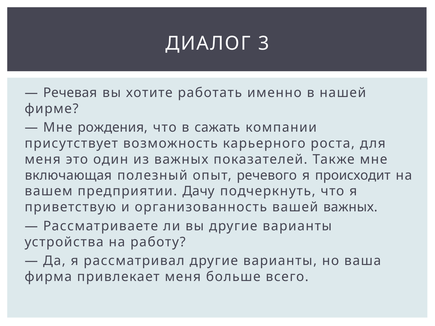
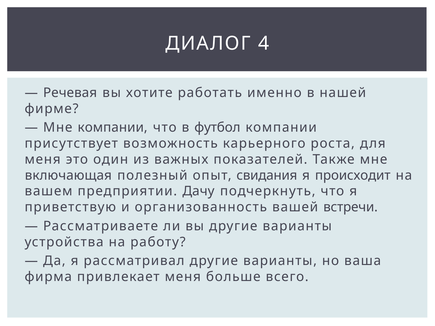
3: 3 -> 4
Мне рождения: рождения -> компании
сажать: сажать -> футбол
речевого: речевого -> свидания
вашей важных: важных -> встречи
